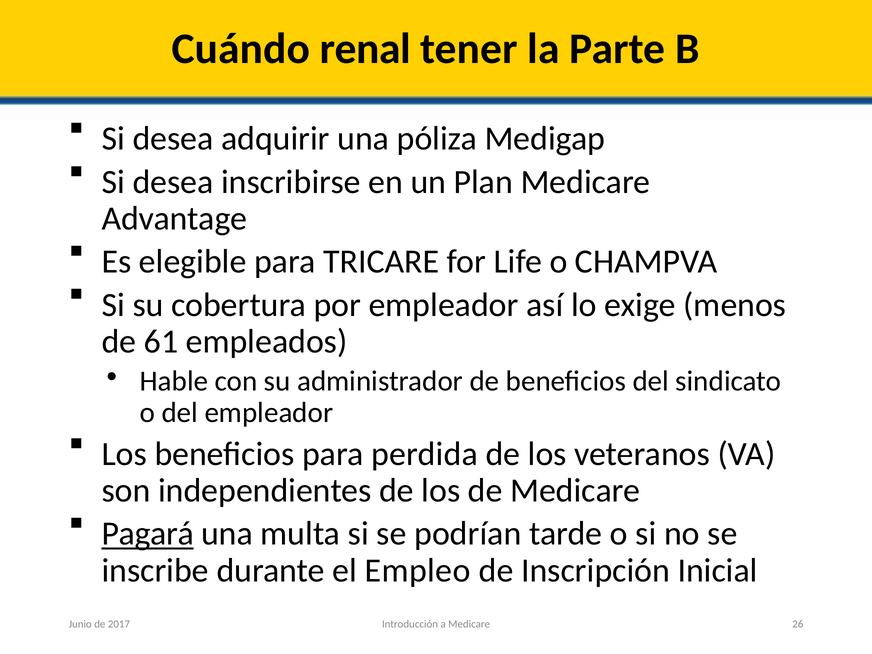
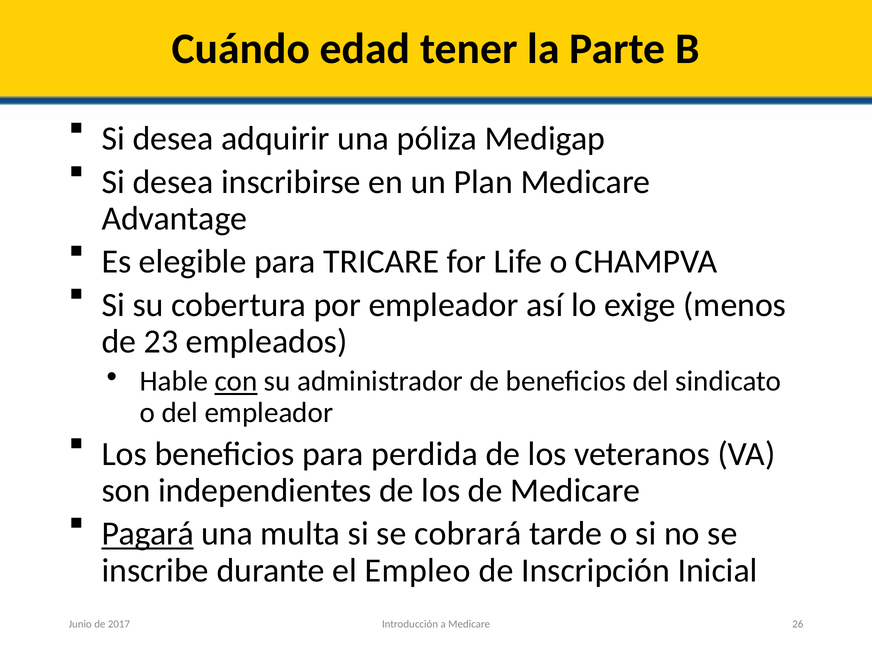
renal: renal -> edad
61: 61 -> 23
con underline: none -> present
podrían: podrían -> cobrará
